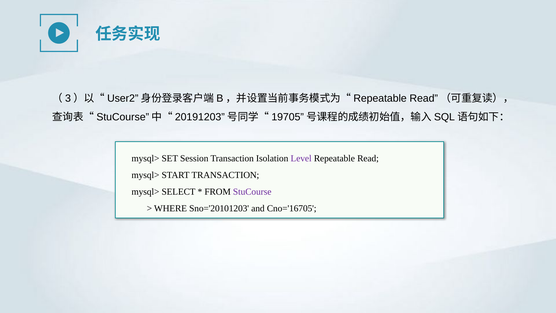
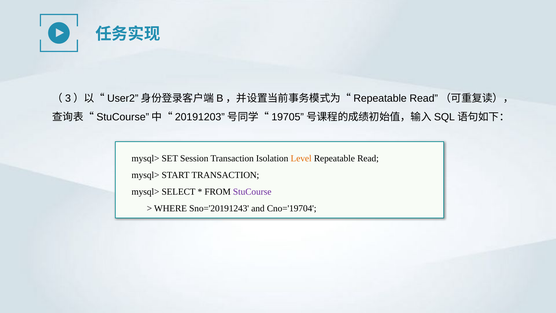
Level colour: purple -> orange
Sno='20101203: Sno='20101203 -> Sno='20191243
Cno='16705: Cno='16705 -> Cno='19704
